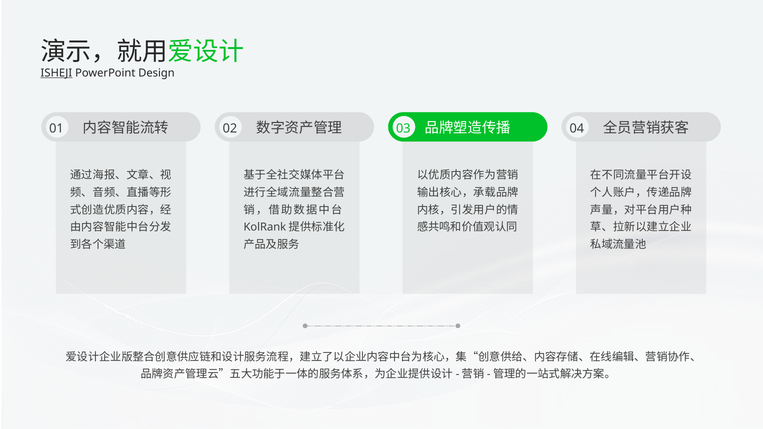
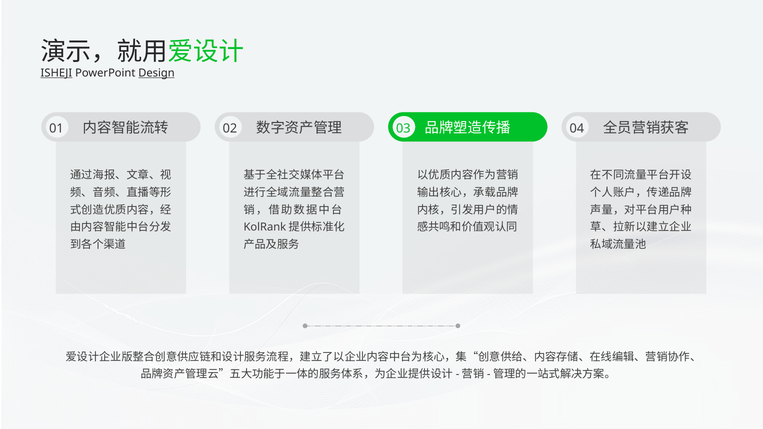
Design underline: none -> present
